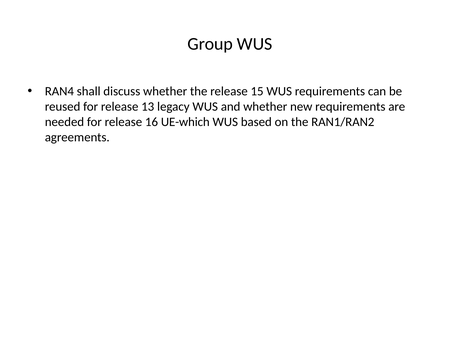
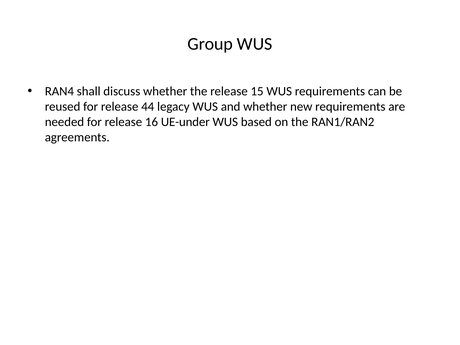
13: 13 -> 44
UE-which: UE-which -> UE-under
